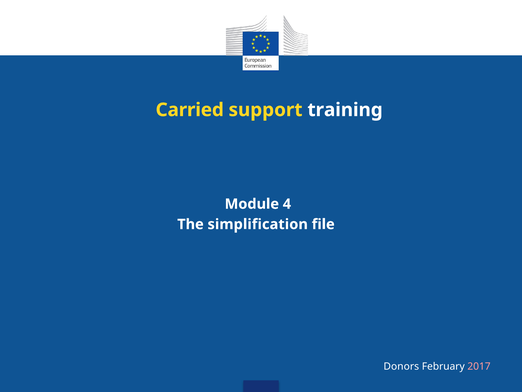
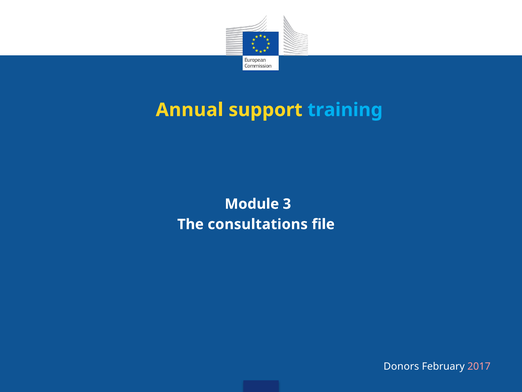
Carried: Carried -> Annual
training colour: white -> light blue
4: 4 -> 3
simplification: simplification -> consultations
